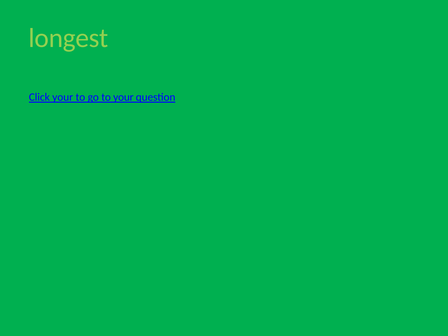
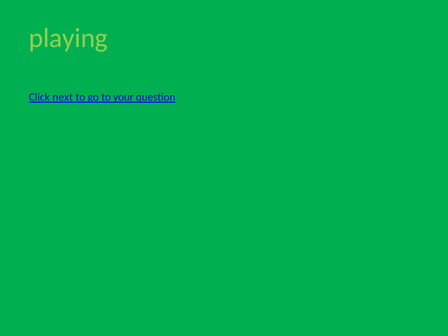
longest: longest -> playing
Click your: your -> next
